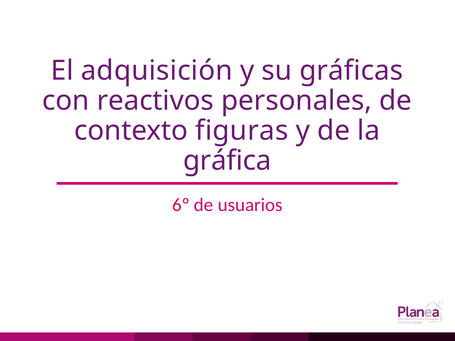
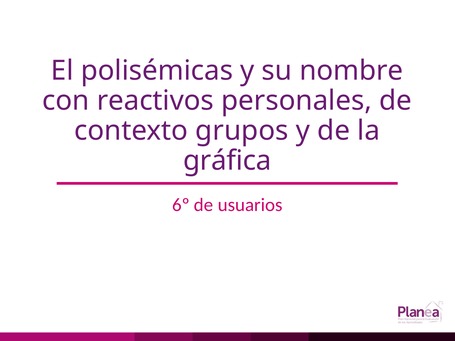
adquisición: adquisición -> polisémicas
gráficas: gráficas -> nombre
figuras: figuras -> grupos
